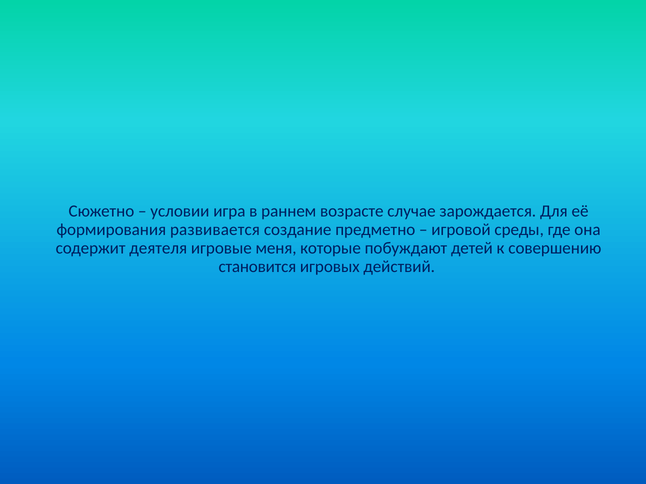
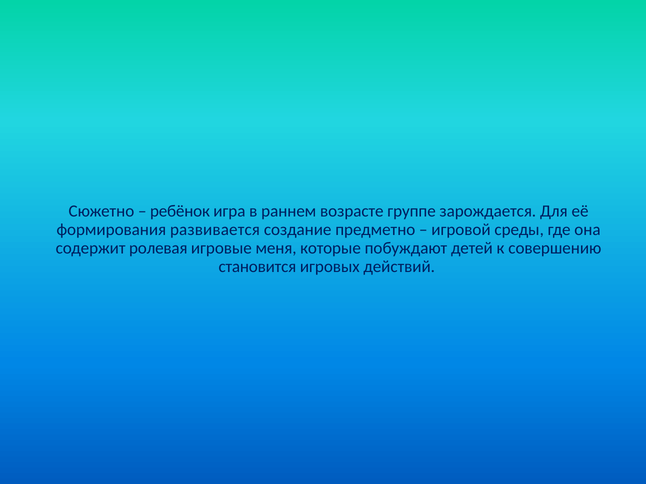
условии: условии -> ребёнок
случае: случае -> группе
деятеля: деятеля -> ролевая
